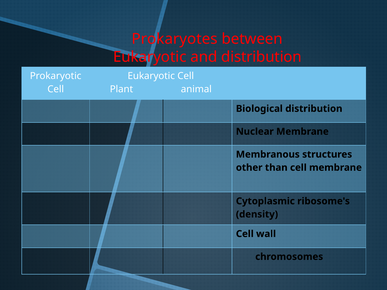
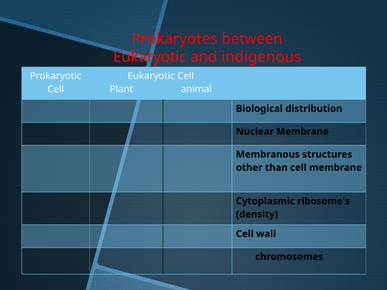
and distribution: distribution -> indigenous
